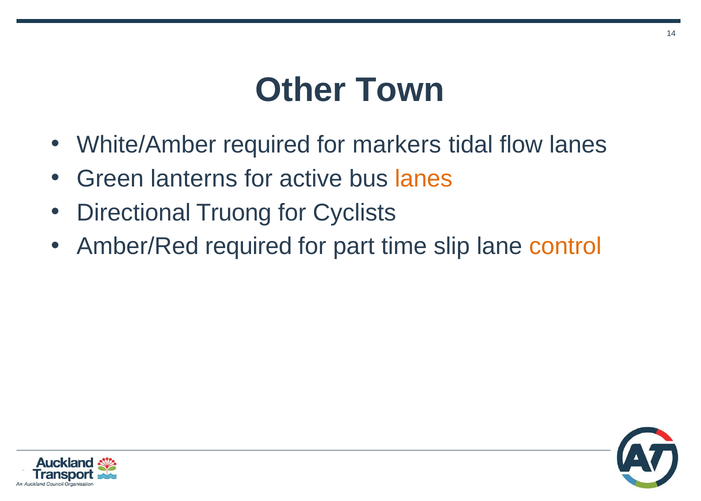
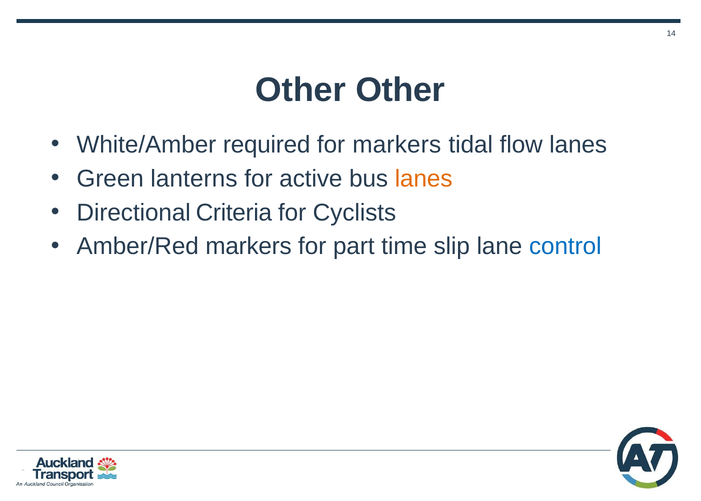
Other Town: Town -> Other
Truong: Truong -> Criteria
Amber/Red required: required -> markers
control colour: orange -> blue
